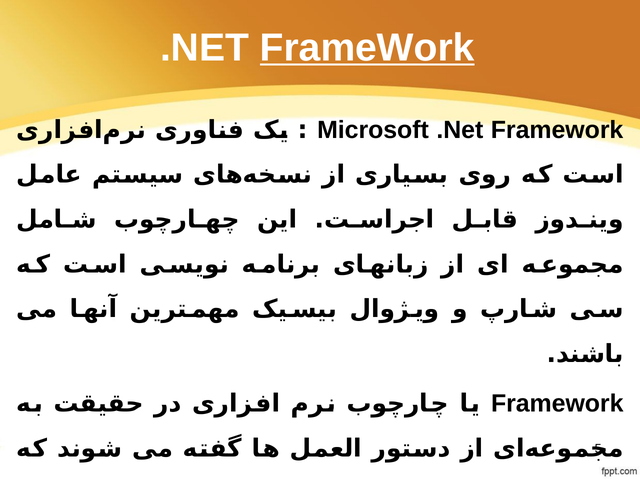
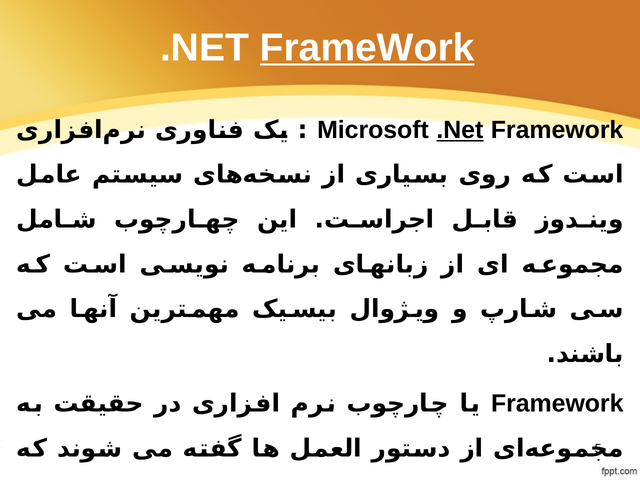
.Net at (460, 130) underline: none -> present
